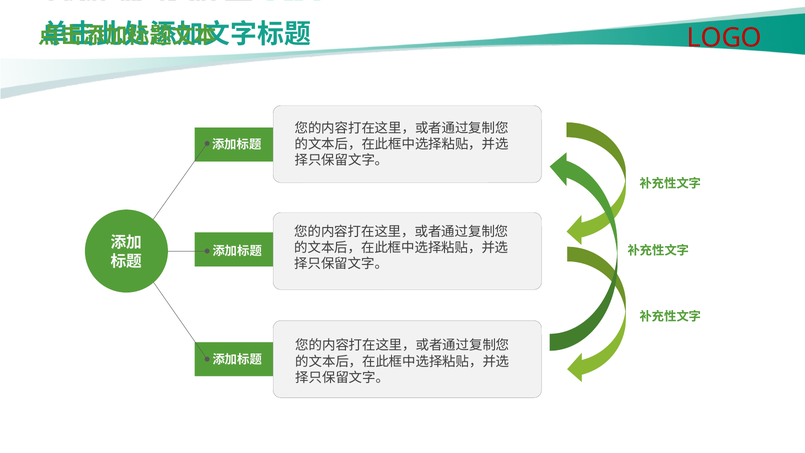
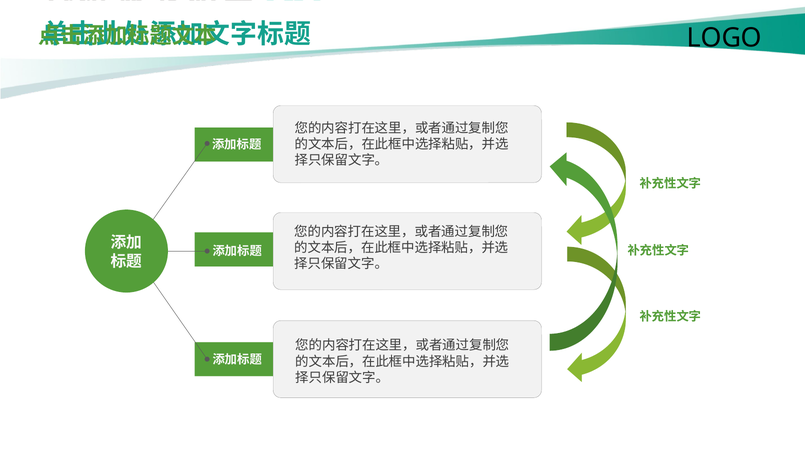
LOGO colour: red -> black
